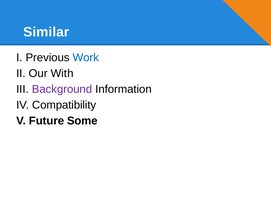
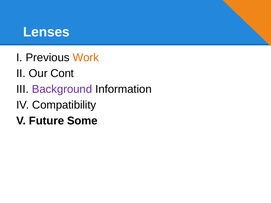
Similar: Similar -> Lenses
Work colour: blue -> orange
With: With -> Cont
